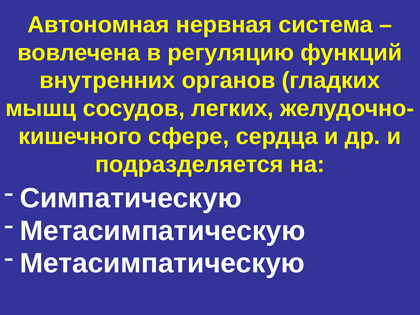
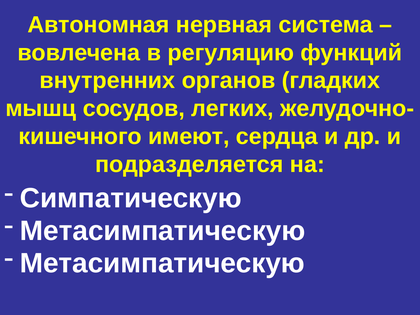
сфере: сфере -> имеют
